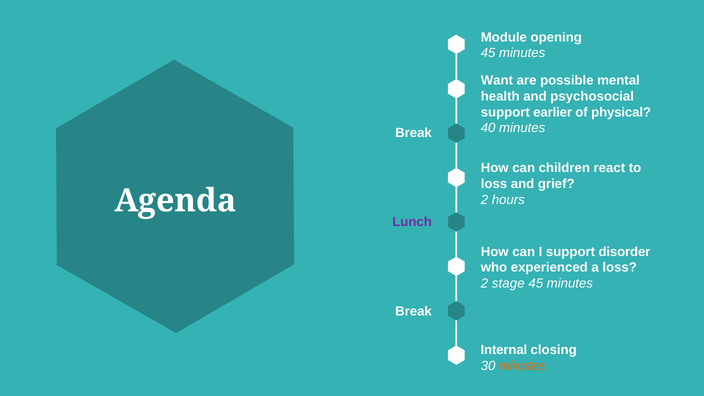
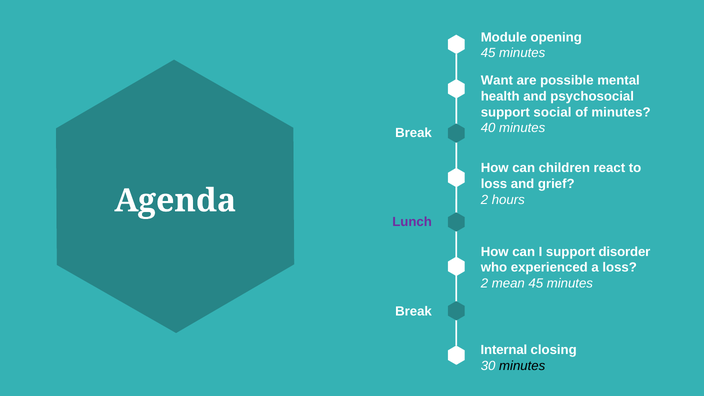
earlier: earlier -> social
of physical: physical -> minutes
stage: stage -> mean
minutes at (522, 366) colour: orange -> black
